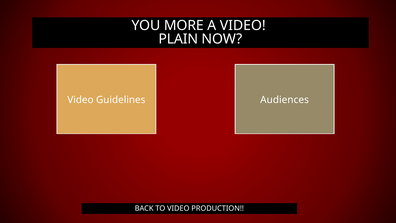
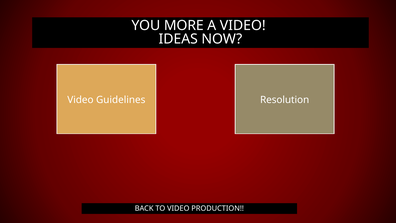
PLAIN: PLAIN -> IDEAS
Audiences: Audiences -> Resolution
